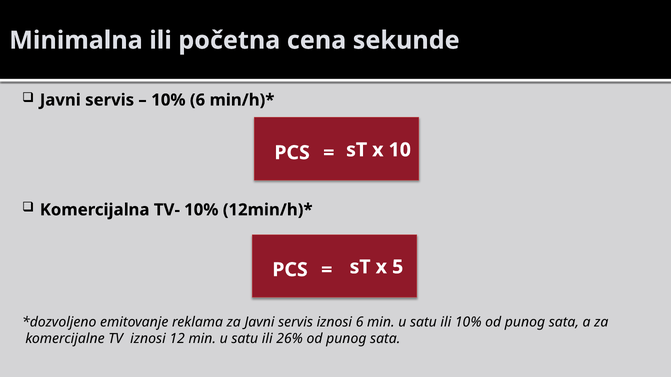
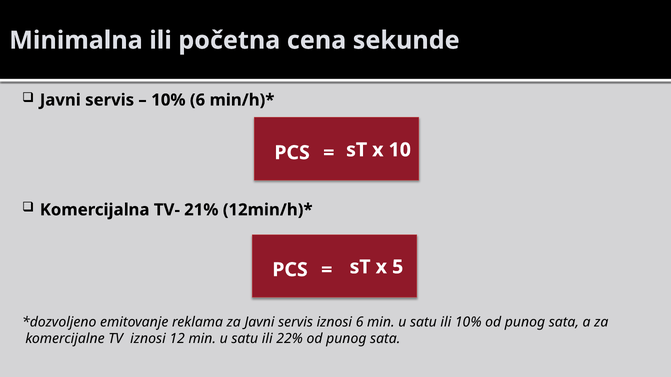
TV- 10%: 10% -> 21%
26%: 26% -> 22%
